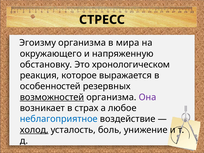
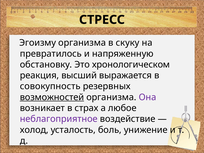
мира: мира -> скуку
окружающего: окружающего -> превратилось
которое: которое -> высший
особенностей: особенностей -> совокупность
неблагоприятное colour: blue -> purple
холод underline: present -> none
